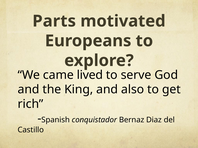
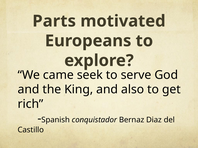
lived: lived -> seek
